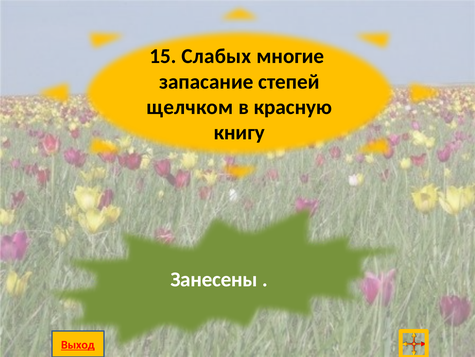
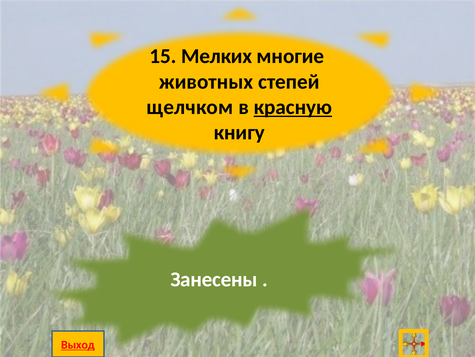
Слабых: Слабых -> Мелких
запасание: запасание -> животных
красную underline: none -> present
